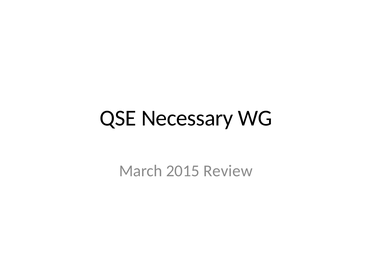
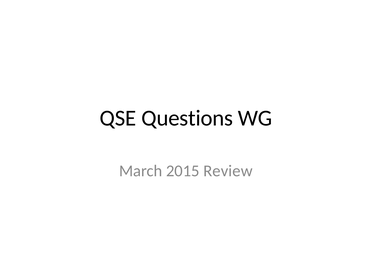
Necessary: Necessary -> Questions
